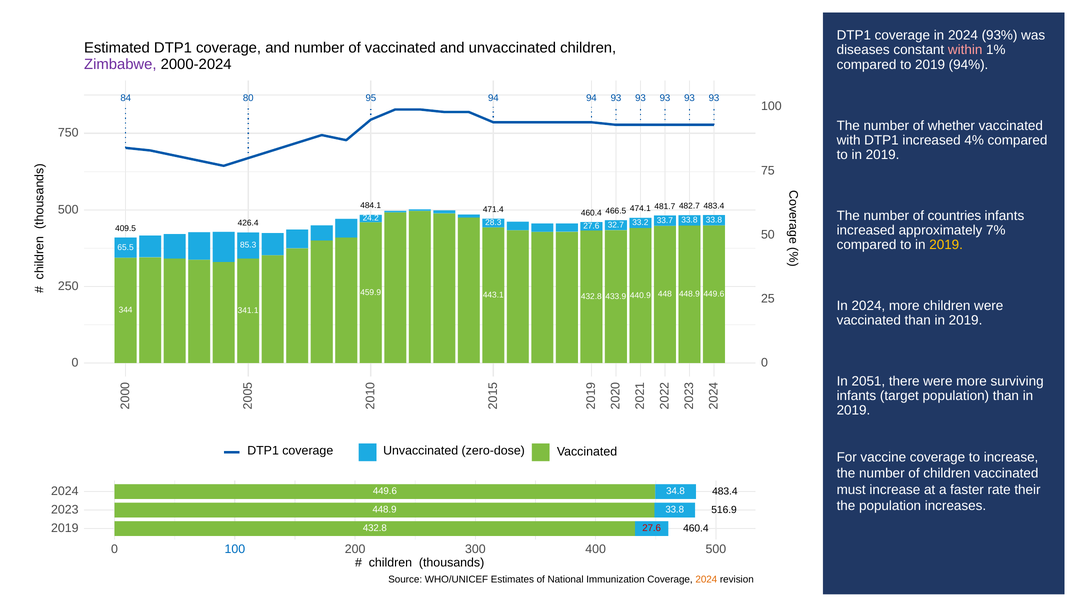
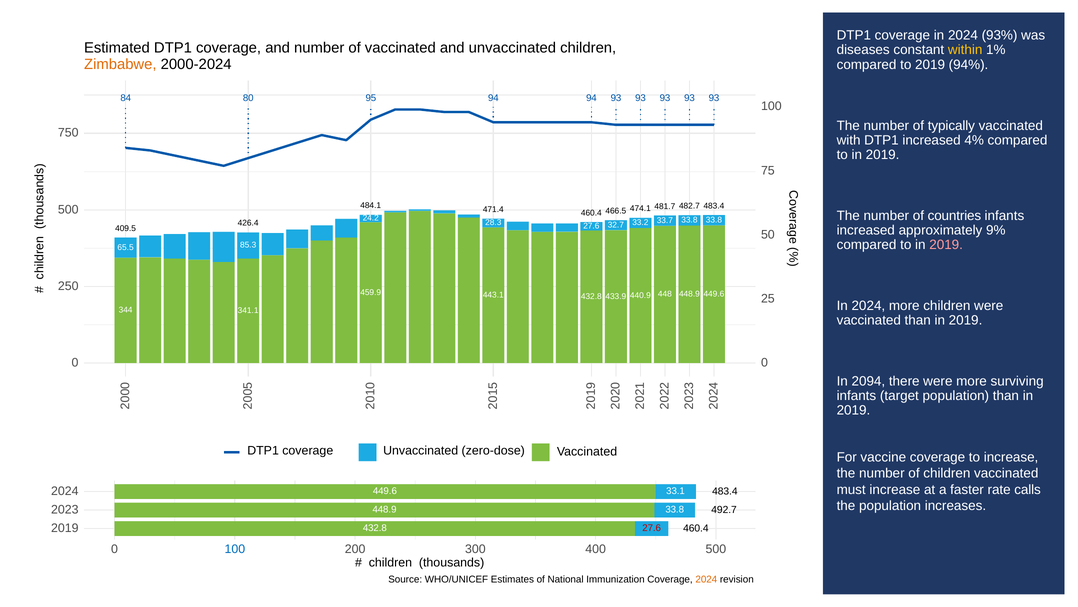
within colour: pink -> yellow
Zimbabwe colour: purple -> orange
whether: whether -> typically
7%: 7% -> 9%
2019 at (946, 245) colour: yellow -> pink
2051: 2051 -> 2094
their: their -> calls
34.8: 34.8 -> 33.1
516.9: 516.9 -> 492.7
